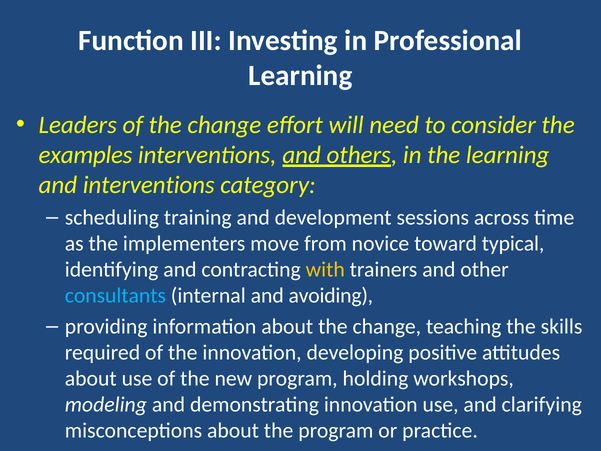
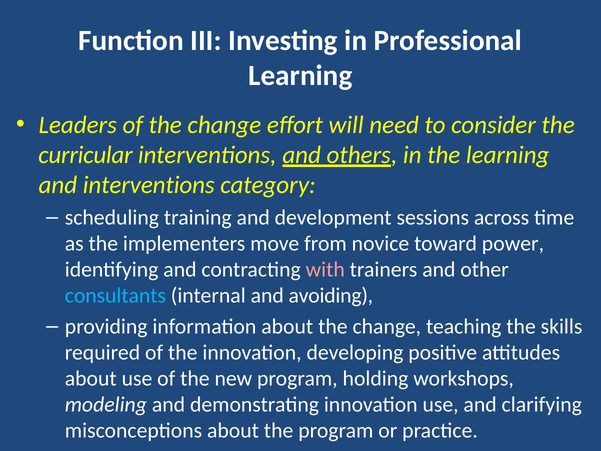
examples: examples -> curricular
typical: typical -> power
with colour: yellow -> pink
